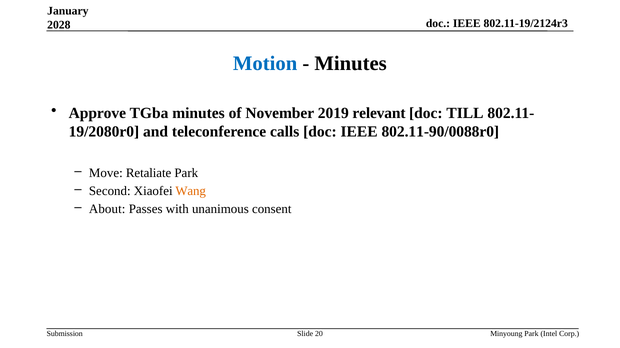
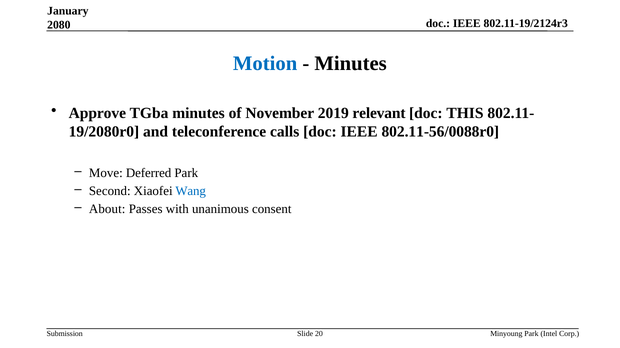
2028: 2028 -> 2080
TILL: TILL -> THIS
802.11-90/0088r0: 802.11-90/0088r0 -> 802.11-56/0088r0
Retaliate: Retaliate -> Deferred
Wang colour: orange -> blue
